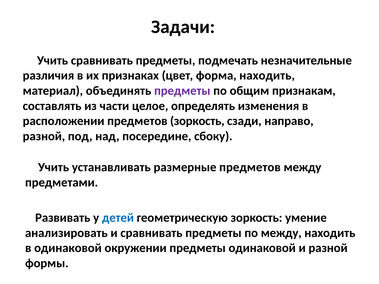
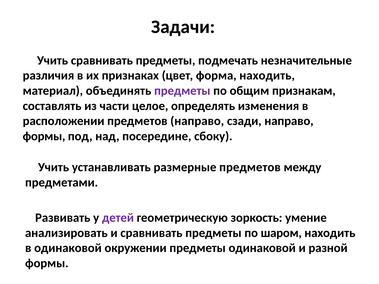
предметов зоркость: зоркость -> направо
разной at (44, 136): разной -> формы
детей colour: blue -> purple
по между: между -> шаром
